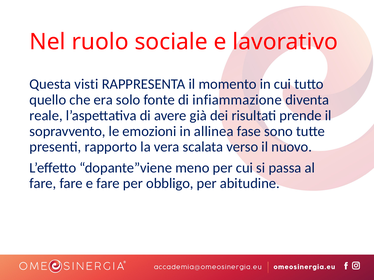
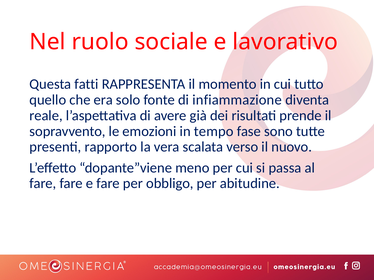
visti: visti -> fatti
allinea: allinea -> tempo
